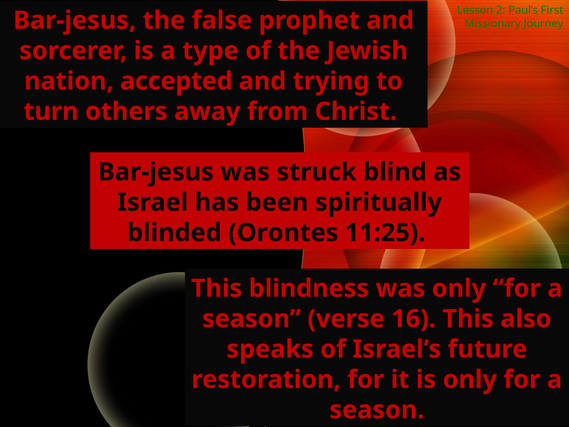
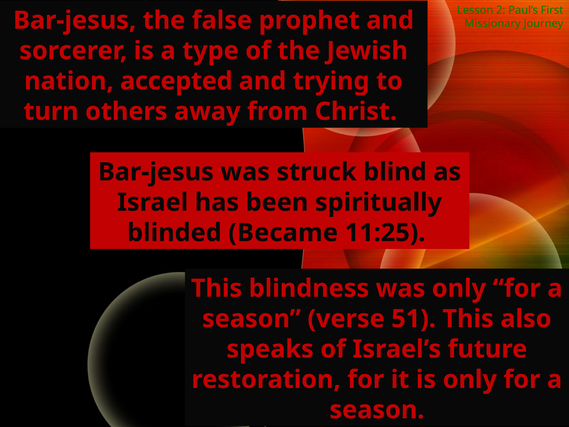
Orontes: Orontes -> Became
16: 16 -> 51
